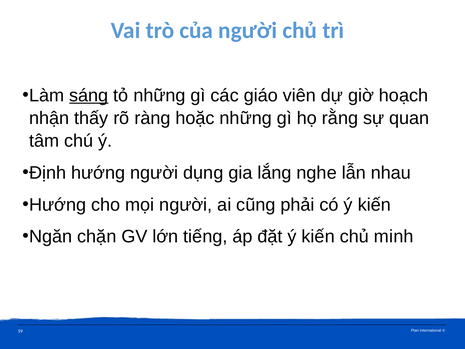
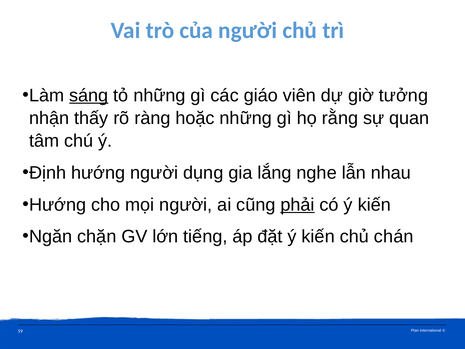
hoạch: hoạch -> tưởng
phải underline: none -> present
minh: minh -> chán
